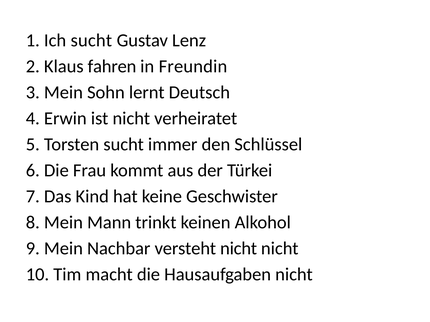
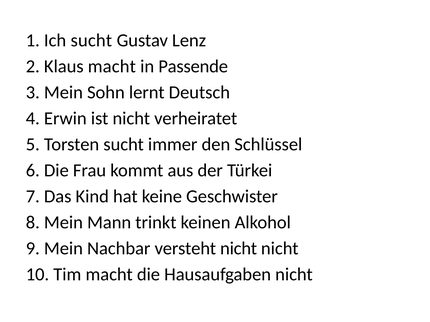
Klaus fahren: fahren -> macht
Freundin: Freundin -> Passende
